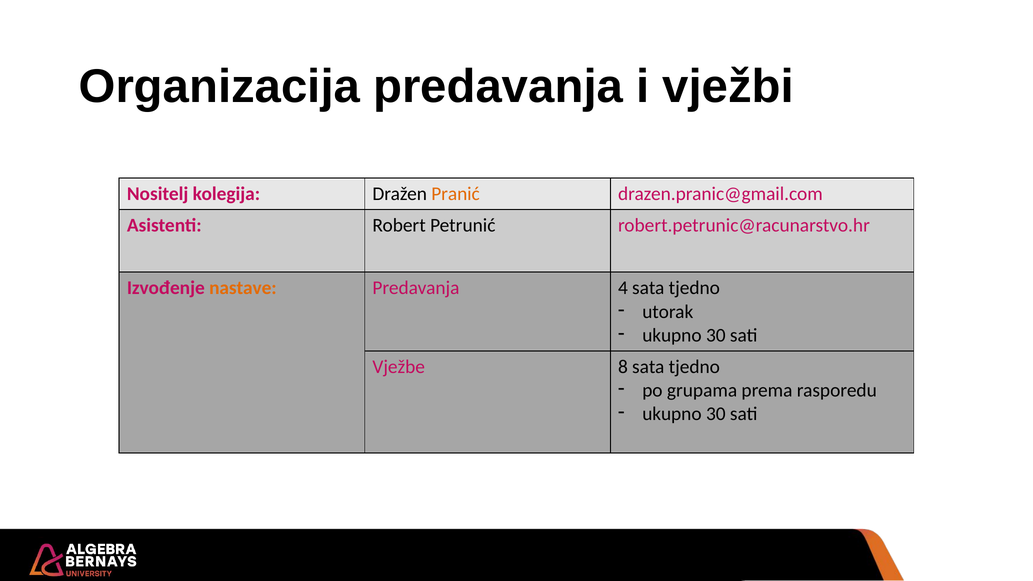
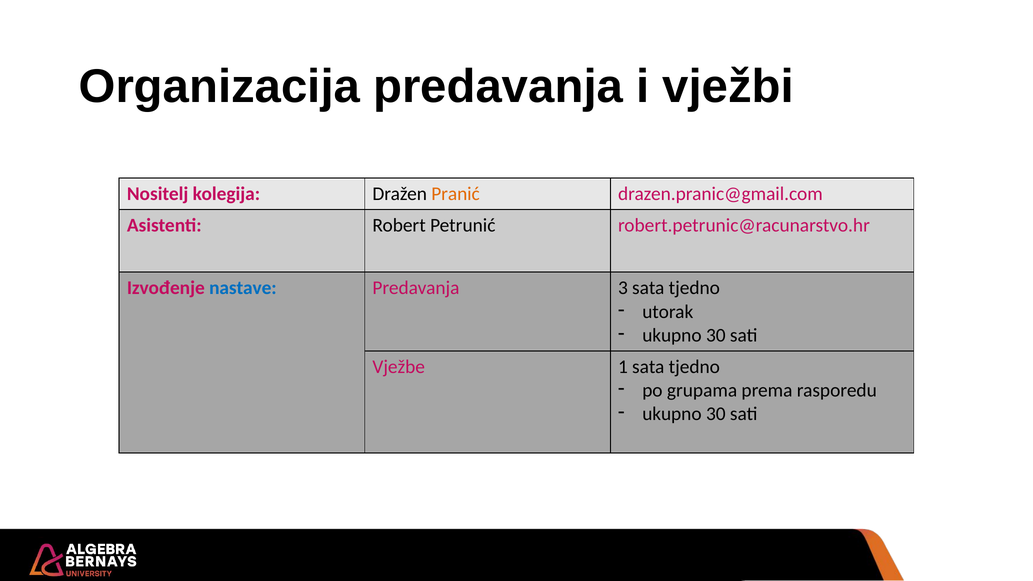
nastave colour: orange -> blue
4: 4 -> 3
8: 8 -> 1
